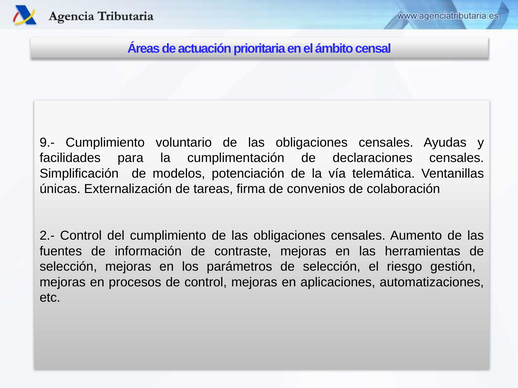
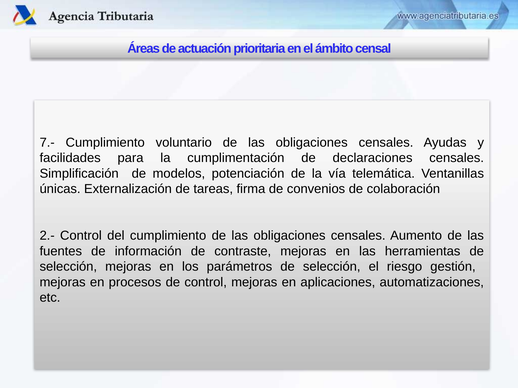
9.-: 9.- -> 7.-
